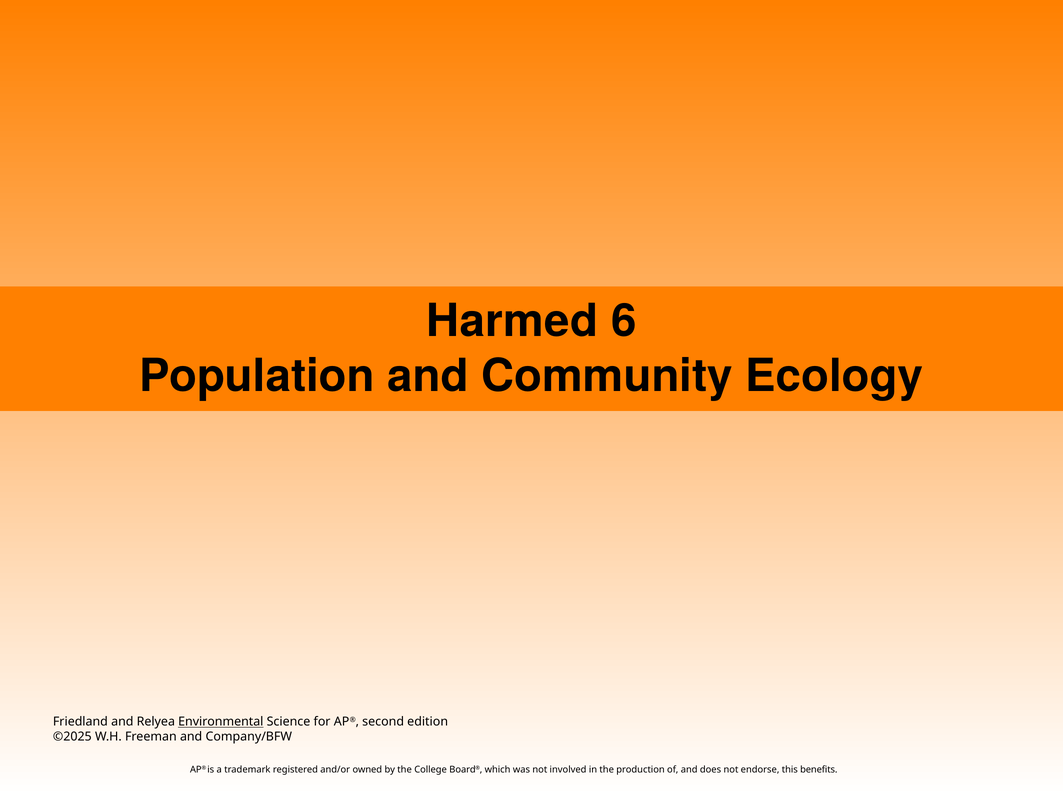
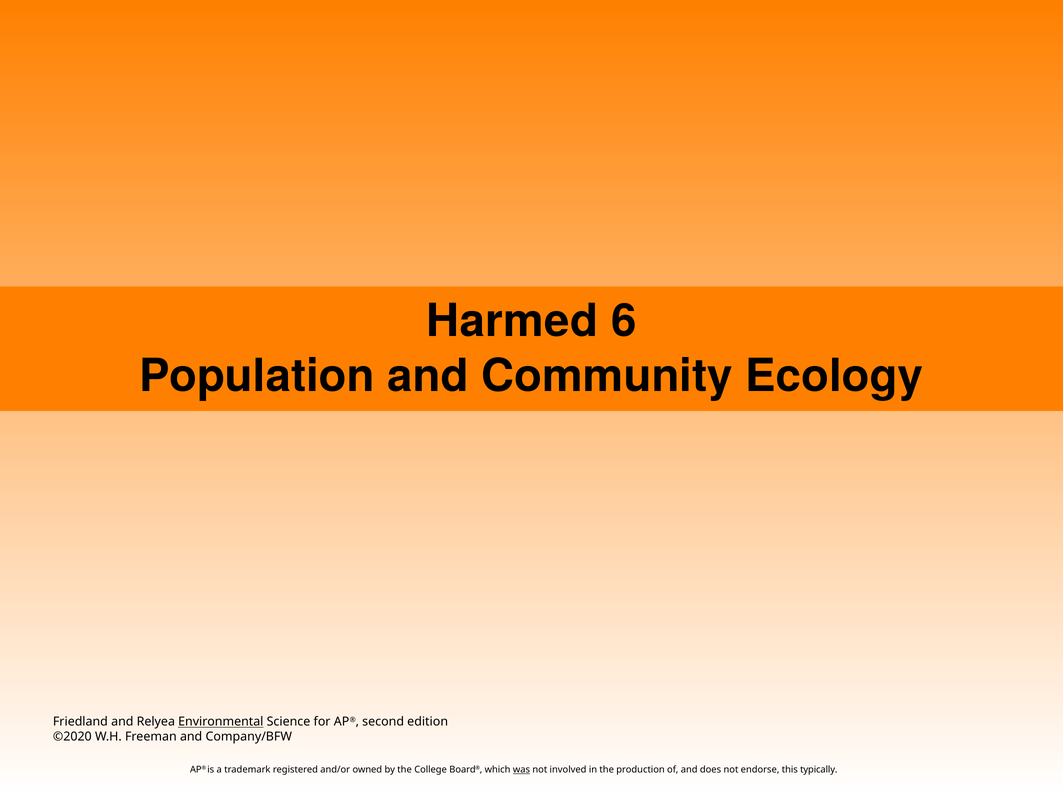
©2025: ©2025 -> ©2020
was underline: none -> present
benefits: benefits -> typically
